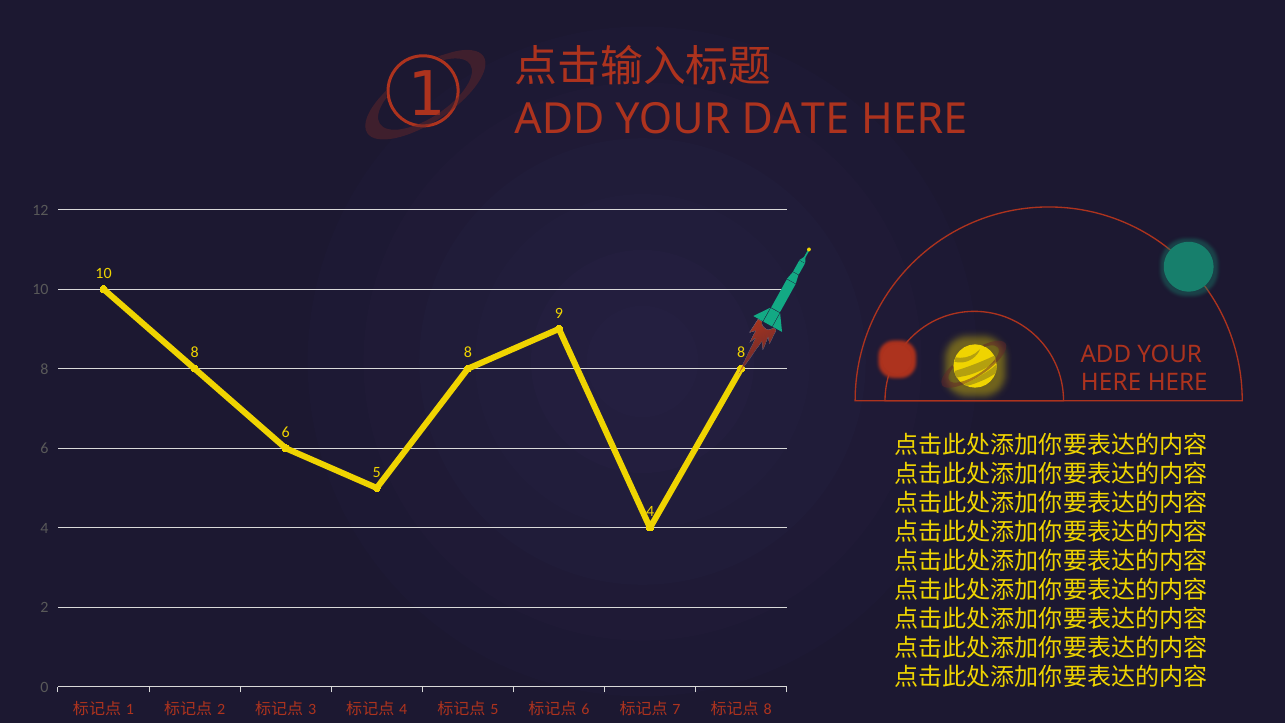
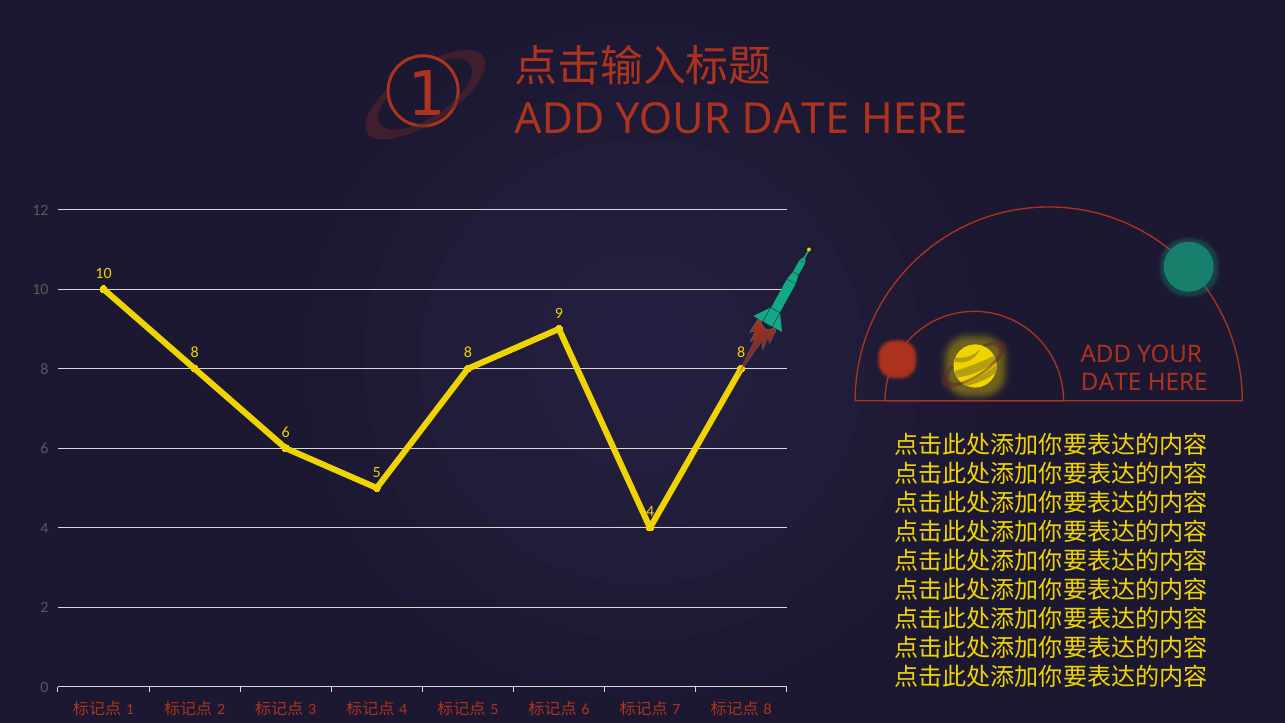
HERE at (1111, 383): HERE -> DATE
